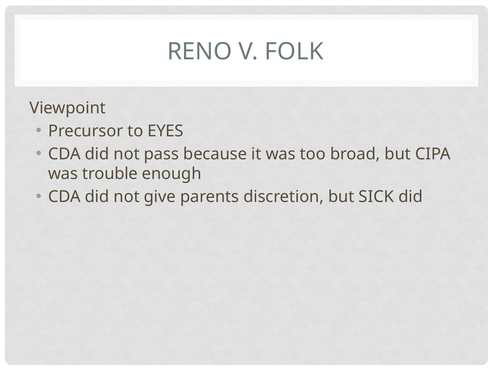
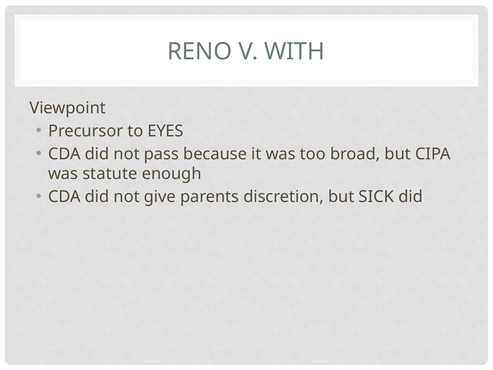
FOLK: FOLK -> WITH
trouble: trouble -> statute
